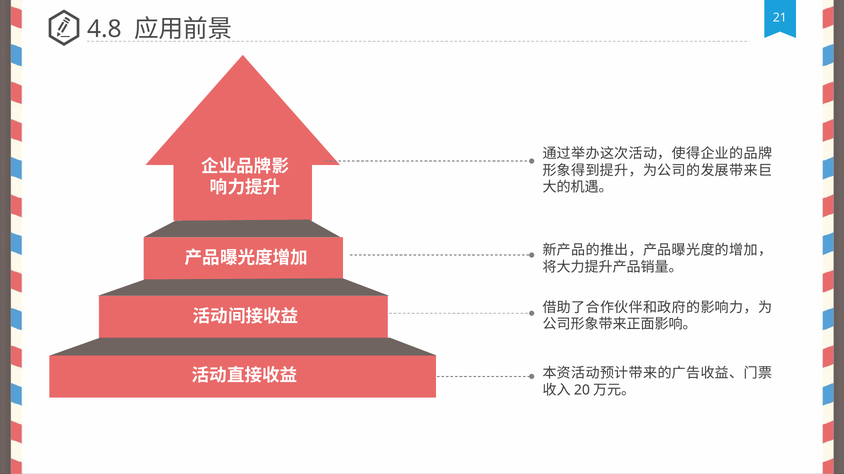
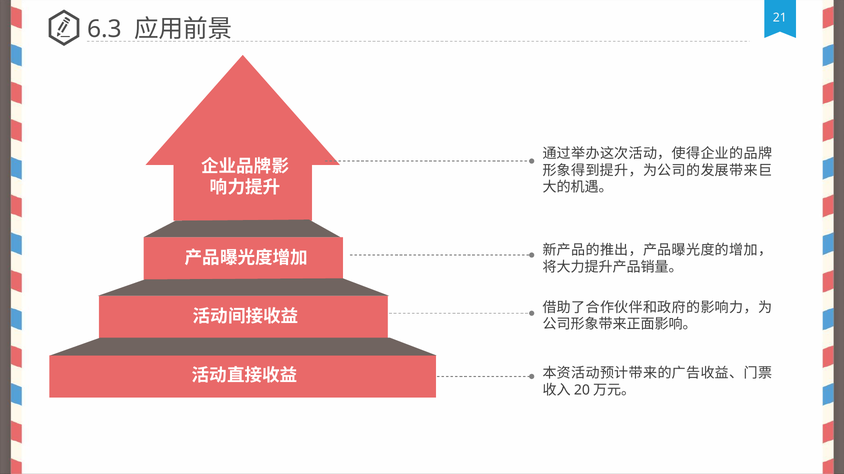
4.8: 4.8 -> 6.3
